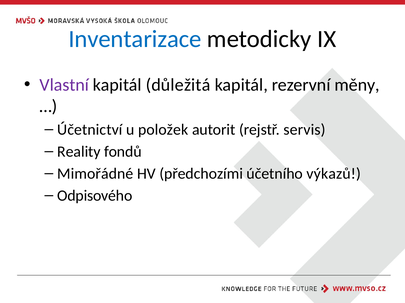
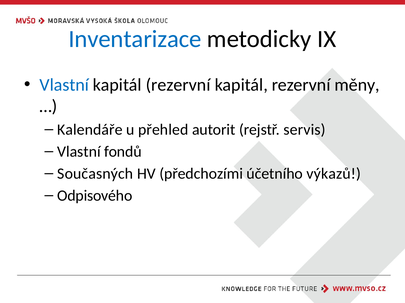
Vlastní at (64, 85) colour: purple -> blue
důležitá at (178, 85): důležitá -> rezervní
Účetnictví: Účetnictví -> Kalendáře
položek: položek -> přehled
Reality at (79, 152): Reality -> Vlastní
Mimořádné: Mimořádné -> Současných
